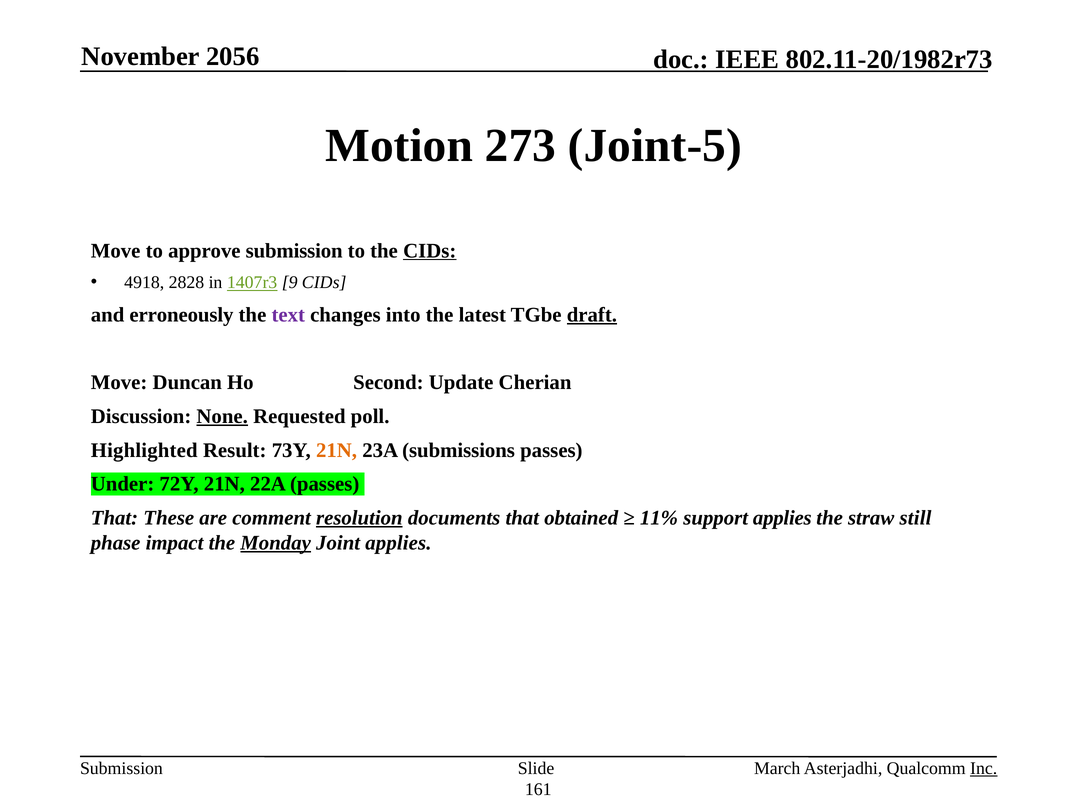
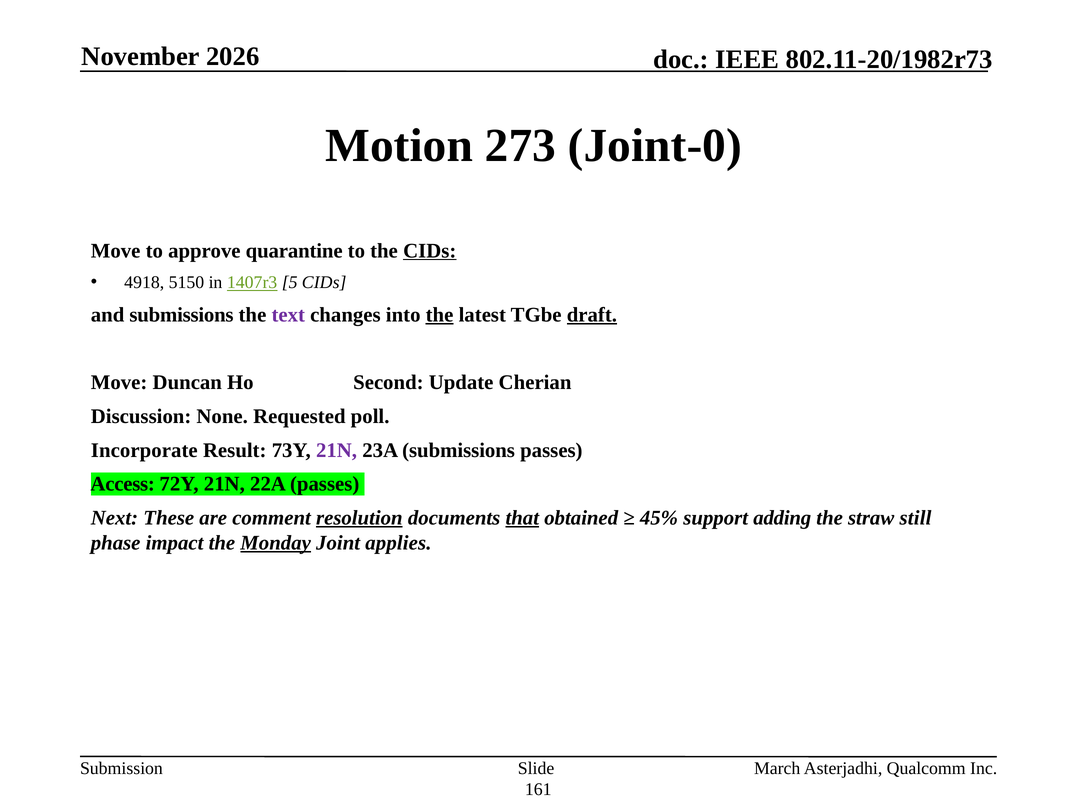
2056: 2056 -> 2026
Joint-5: Joint-5 -> Joint-0
approve submission: submission -> quarantine
2828: 2828 -> 5150
9: 9 -> 5
and erroneously: erroneously -> submissions
the at (440, 315) underline: none -> present
None underline: present -> none
Highlighted: Highlighted -> Incorporate
21N at (337, 450) colour: orange -> purple
Under: Under -> Access
That at (115, 518): That -> Next
that at (522, 518) underline: none -> present
11%: 11% -> 45%
support applies: applies -> adding
Inc underline: present -> none
